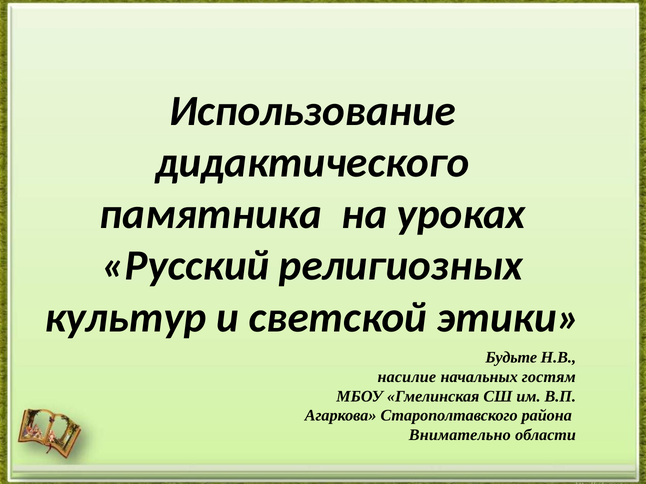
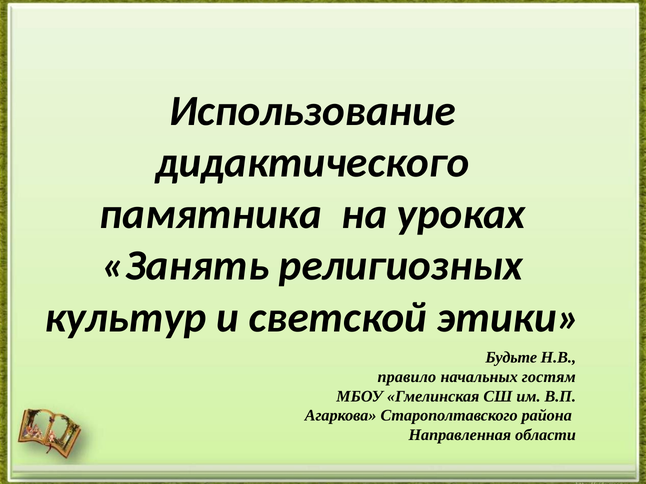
Русский: Русский -> Занять
насилие: насилие -> правило
Внимательно: Внимательно -> Направленная
